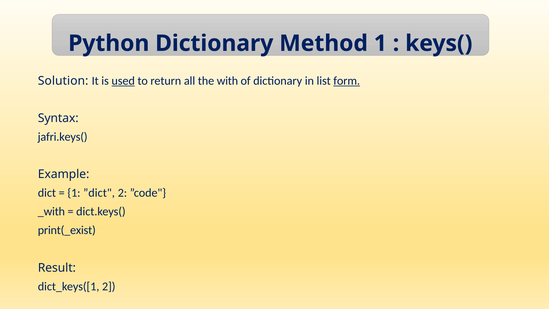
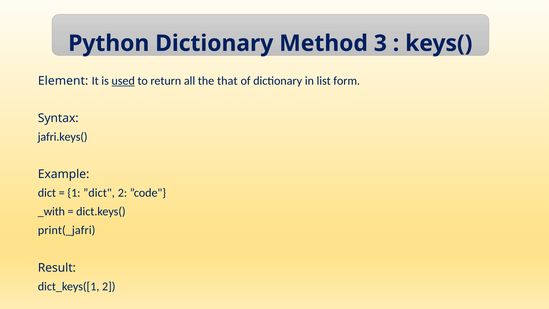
Method 1: 1 -> 3
Solution: Solution -> Element
with: with -> that
form underline: present -> none
print(_exist: print(_exist -> print(_jafri
